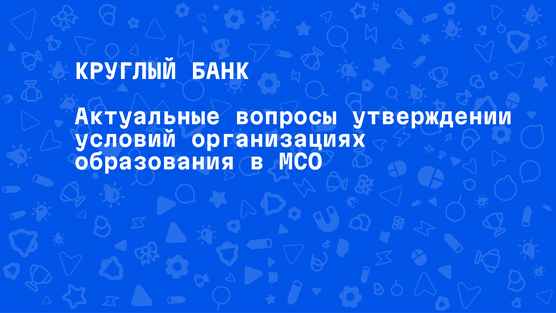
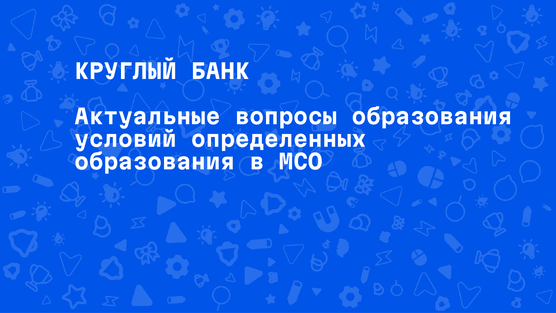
вопросы утверждении: утверждении -> образования
организациях: организациях -> определенных
